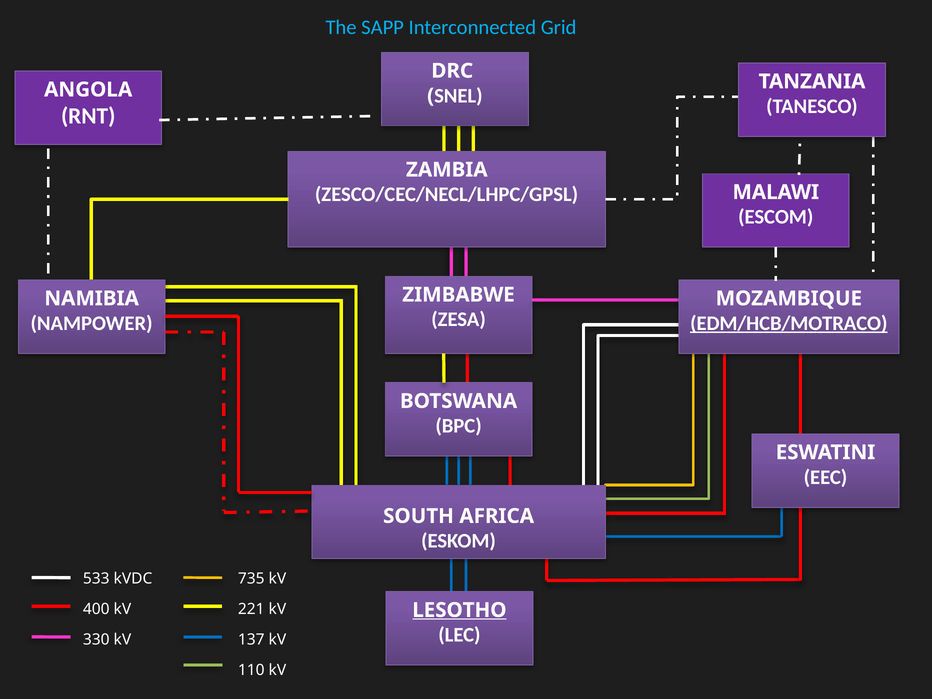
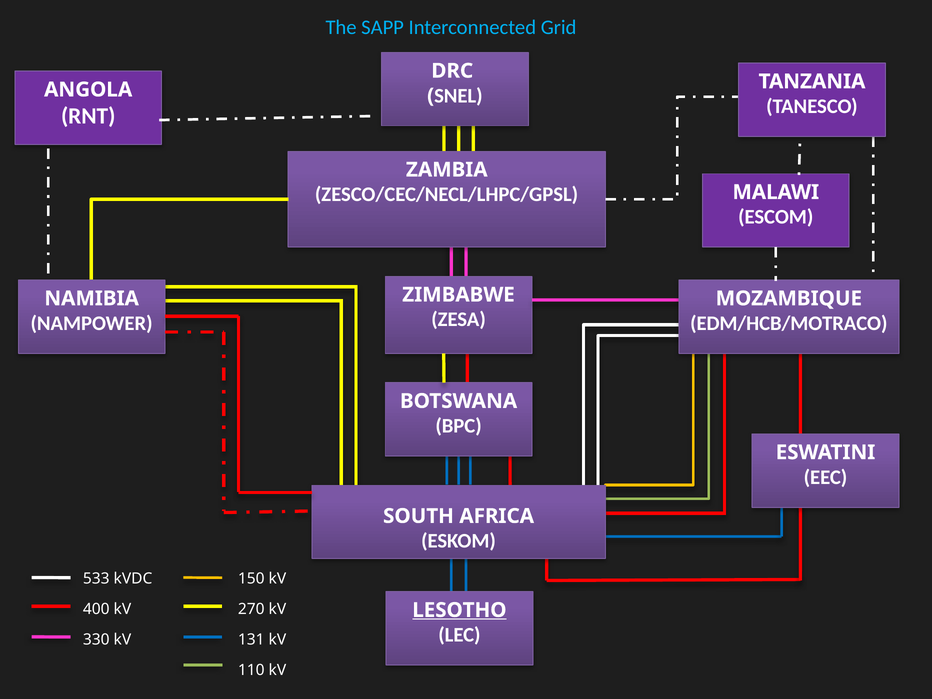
EDM/HCB/MOTRACO underline: present -> none
735: 735 -> 150
221: 221 -> 270
137: 137 -> 131
